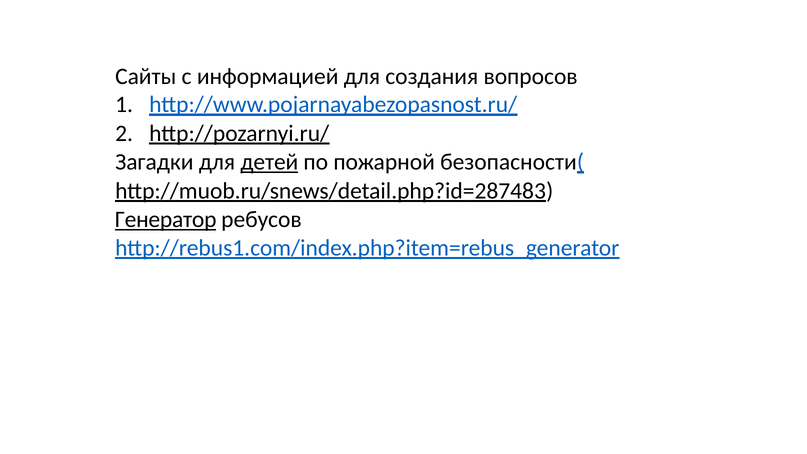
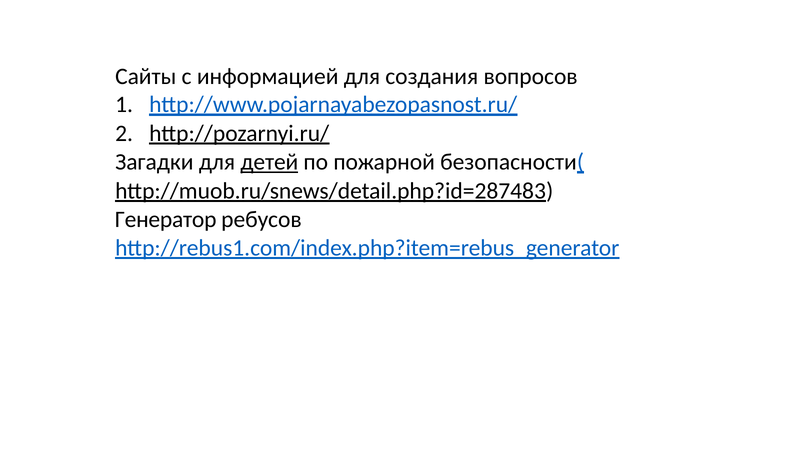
Генератор underline: present -> none
